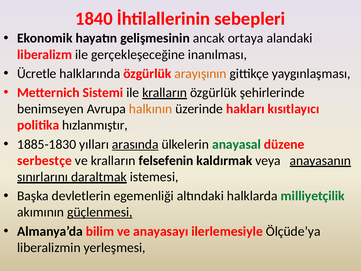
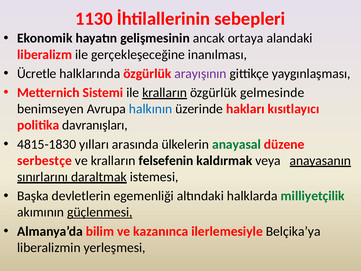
1840: 1840 -> 1130
arayışının colour: orange -> purple
şehirlerinde: şehirlerinde -> gelmesinde
halkının colour: orange -> blue
hızlanmıştır: hızlanmıştır -> davranışları
1885-1830: 1885-1830 -> 4815-1830
arasında underline: present -> none
anayasayı: anayasayı -> kazanınca
Ölçüde’ya: Ölçüde’ya -> Belçika’ya
